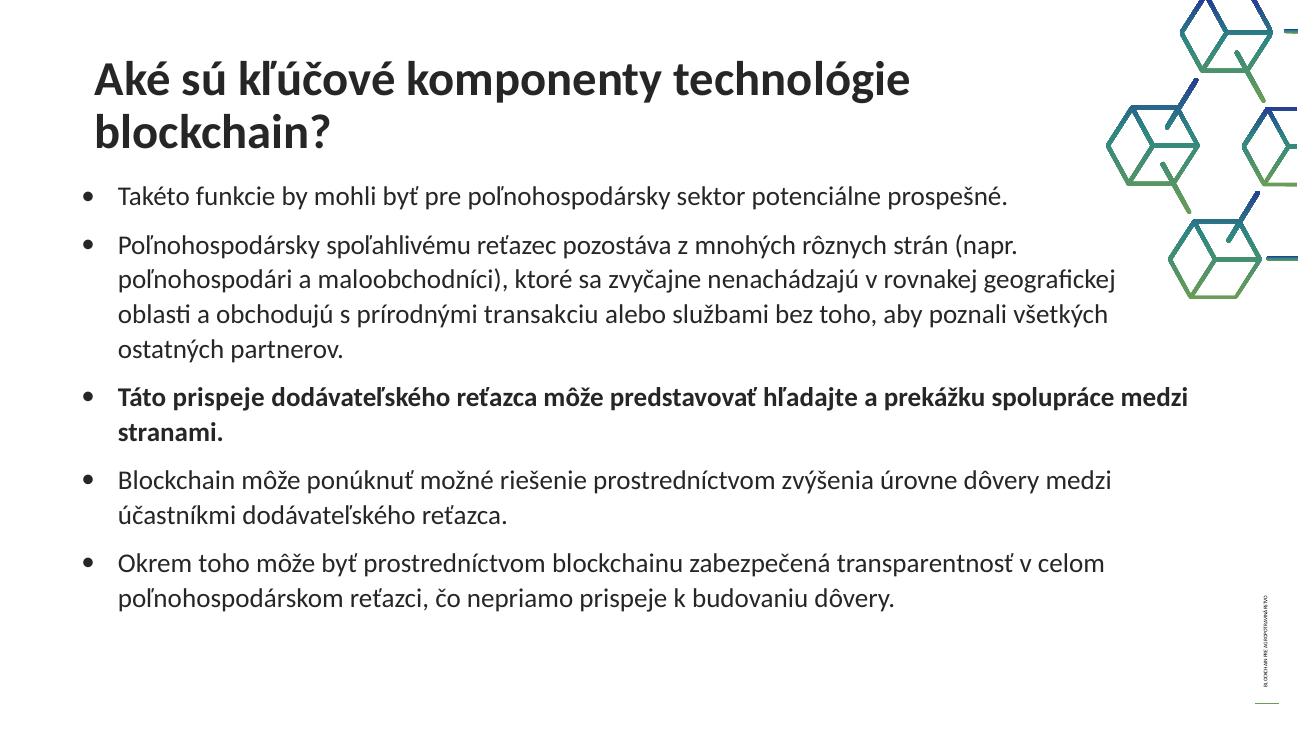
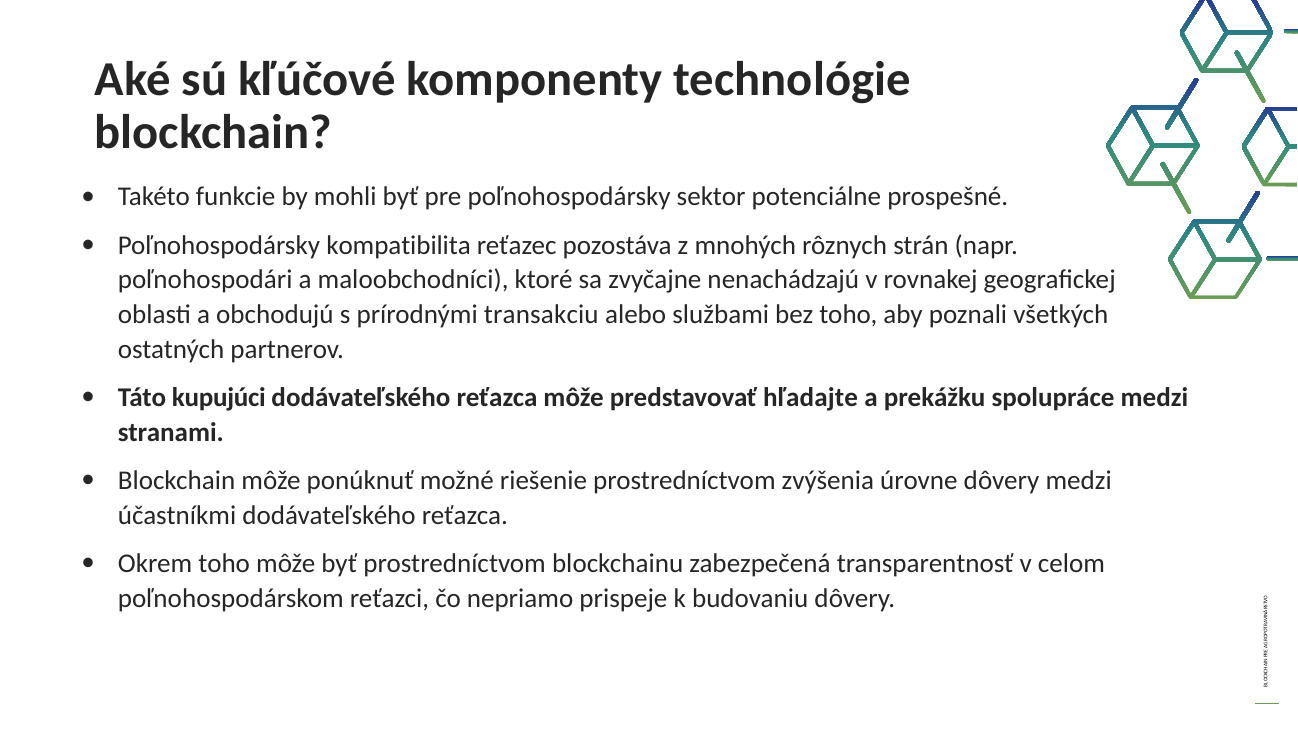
spoľahlivému: spoľahlivému -> kompatibilita
Táto prispeje: prispeje -> kupujúci
